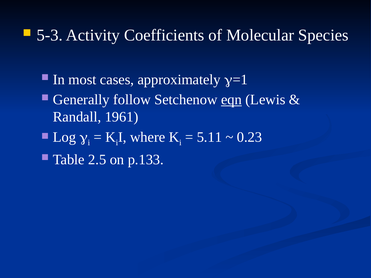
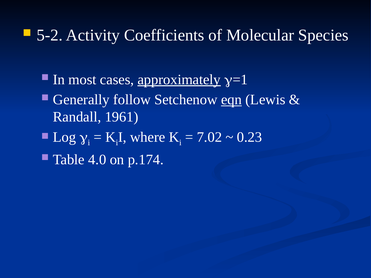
5-3: 5-3 -> 5-2
approximately underline: none -> present
5.11: 5.11 -> 7.02
2.5: 2.5 -> 4.0
p.133: p.133 -> p.174
